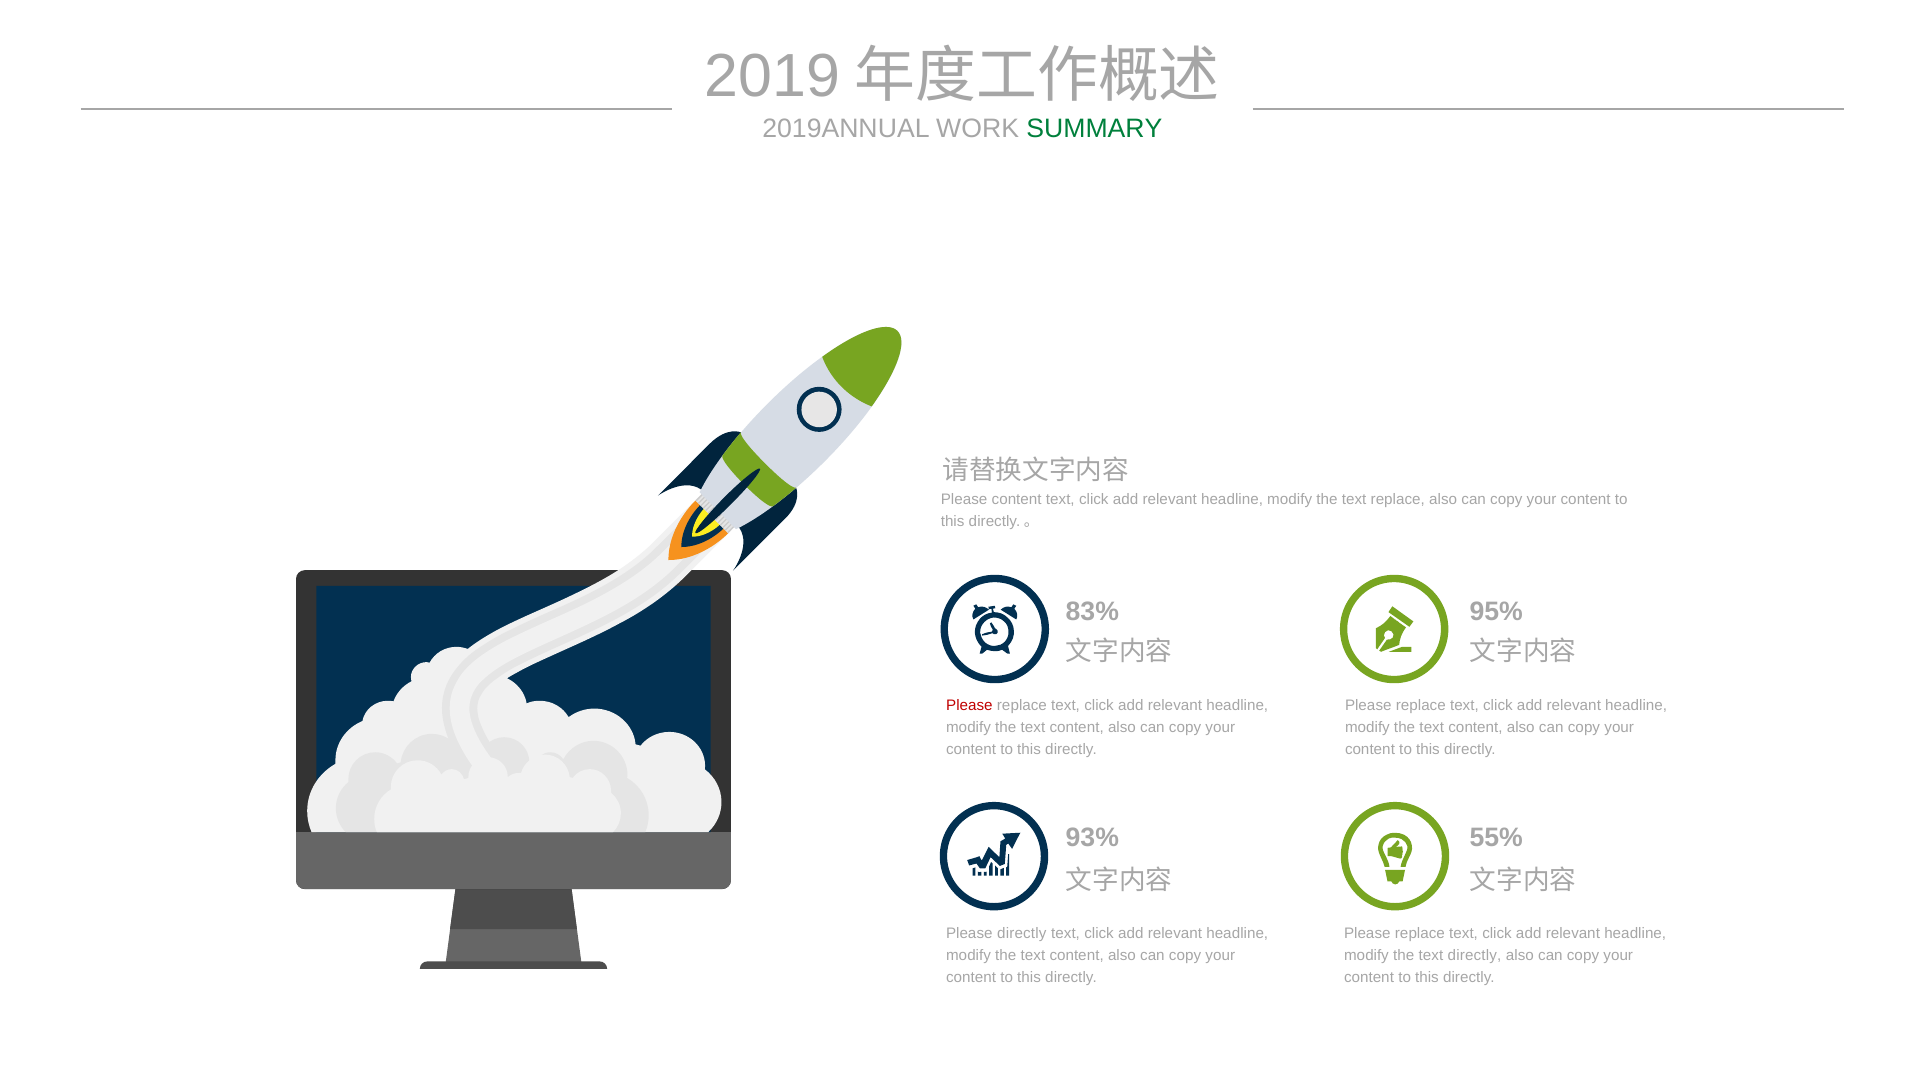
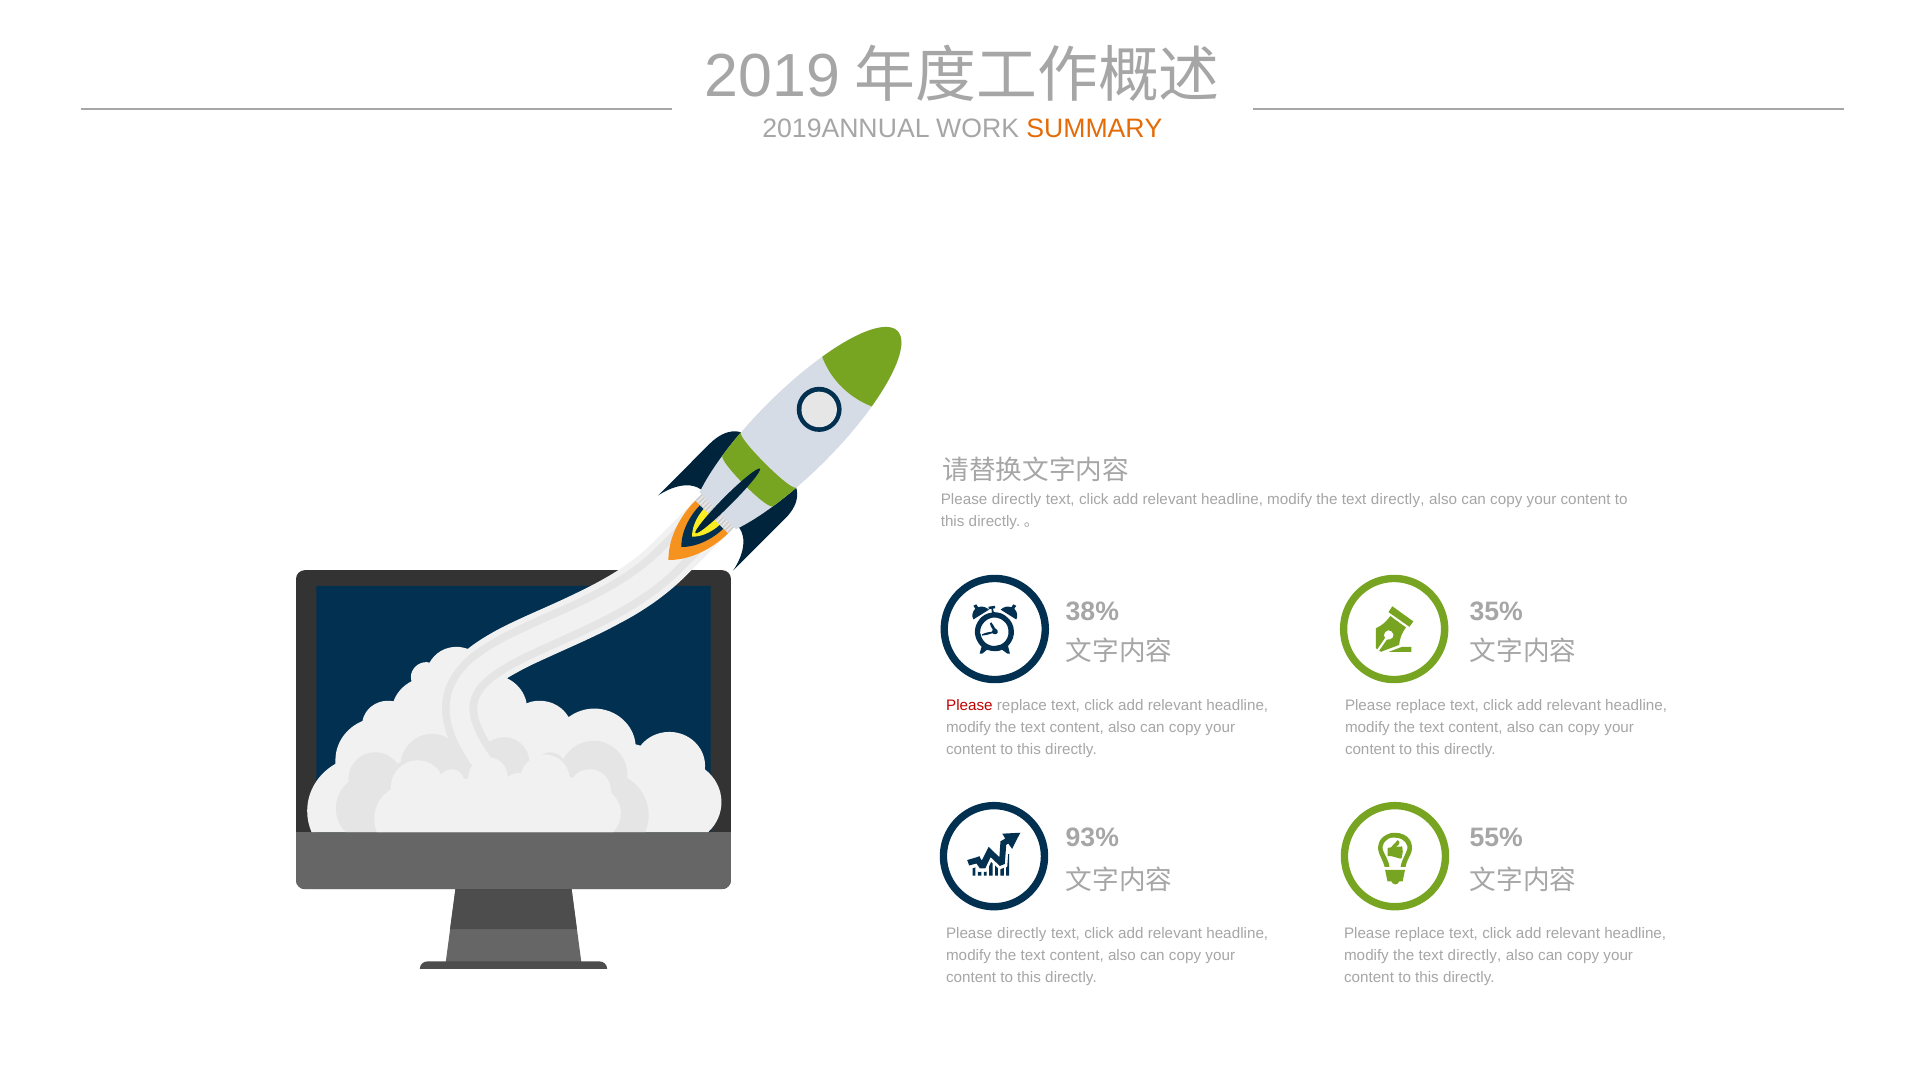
SUMMARY colour: green -> orange
content at (1017, 499): content -> directly
replace at (1398, 499): replace -> directly
83%: 83% -> 38%
95%: 95% -> 35%
